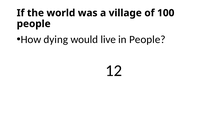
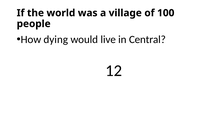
in People: People -> Central
